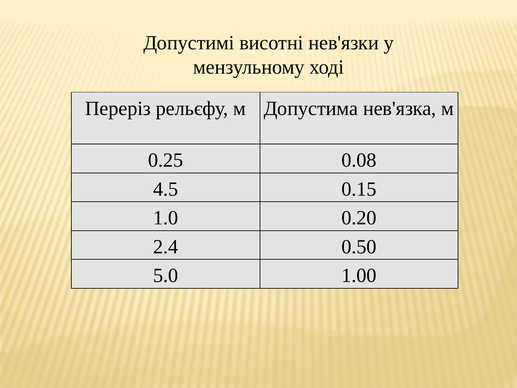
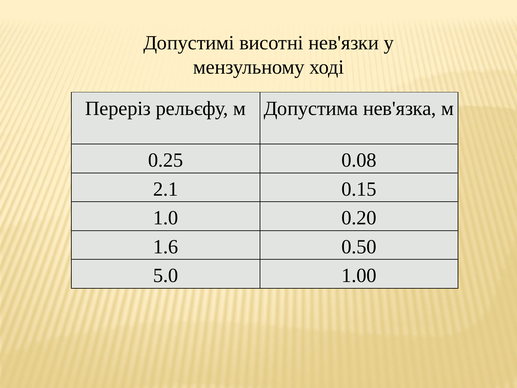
4.5: 4.5 -> 2.1
2.4: 2.4 -> 1.6
